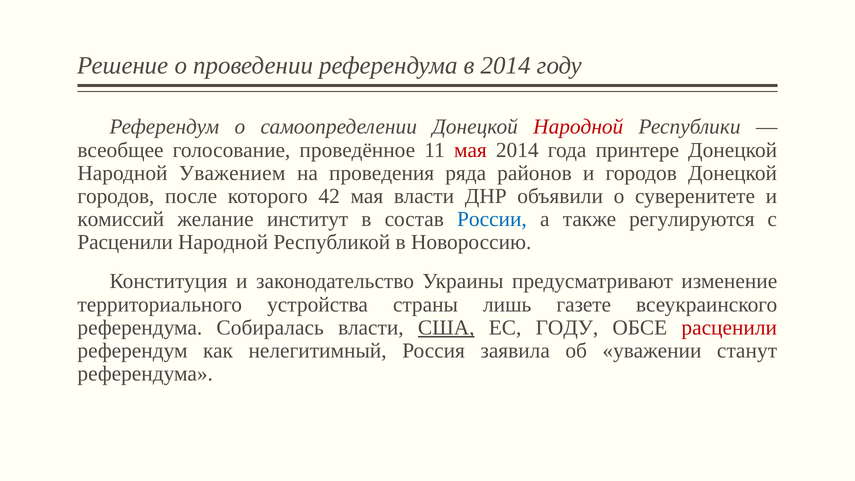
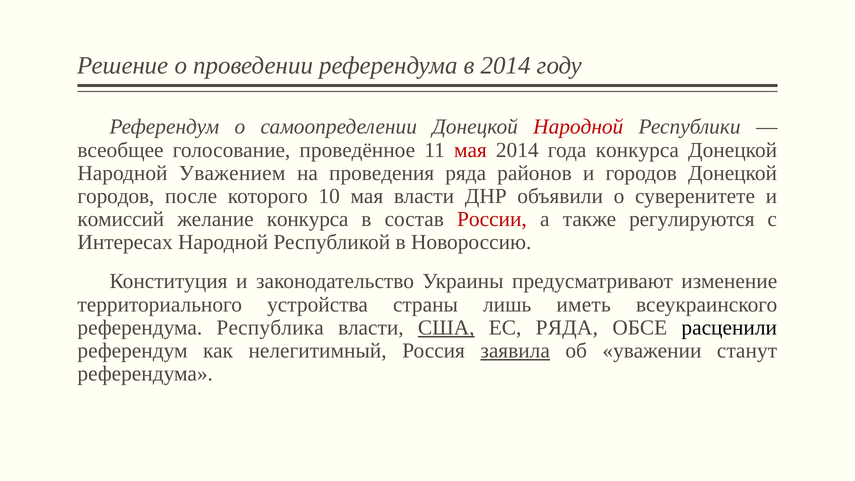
года принтере: принтере -> конкурса
42: 42 -> 10
желание институт: институт -> конкурса
России colour: blue -> red
Расценили at (125, 242): Расценили -> Интересах
газете: газете -> иметь
Собиралась: Собиралась -> Республика
ЕС ГОДУ: ГОДУ -> РЯДА
расценили at (729, 327) colour: red -> black
заявила underline: none -> present
